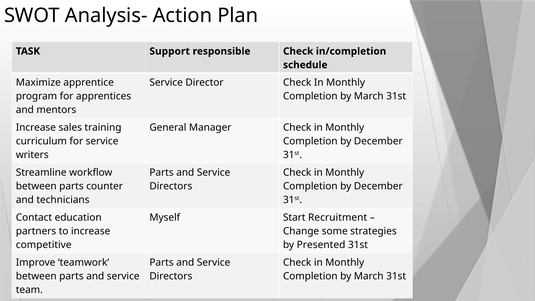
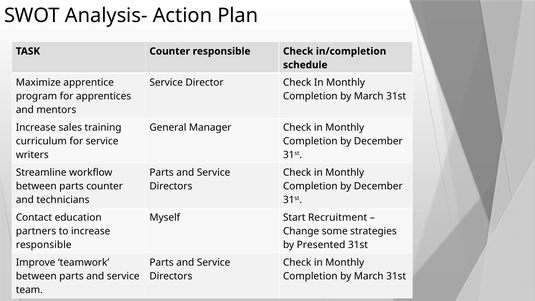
TASK Support: Support -> Counter
competitive at (44, 245): competitive -> responsible
